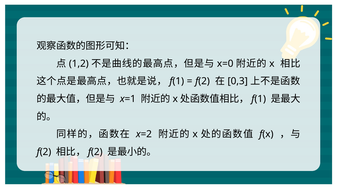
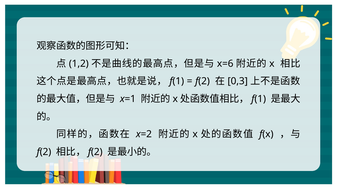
x=0: x=0 -> x=6
